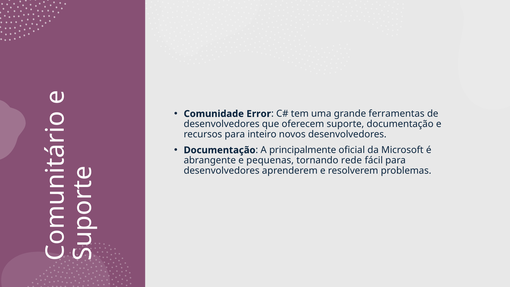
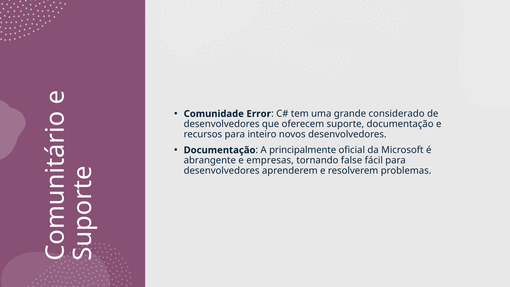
ferramentas: ferramentas -> considerado
pequenas: pequenas -> empresas
rede: rede -> false
